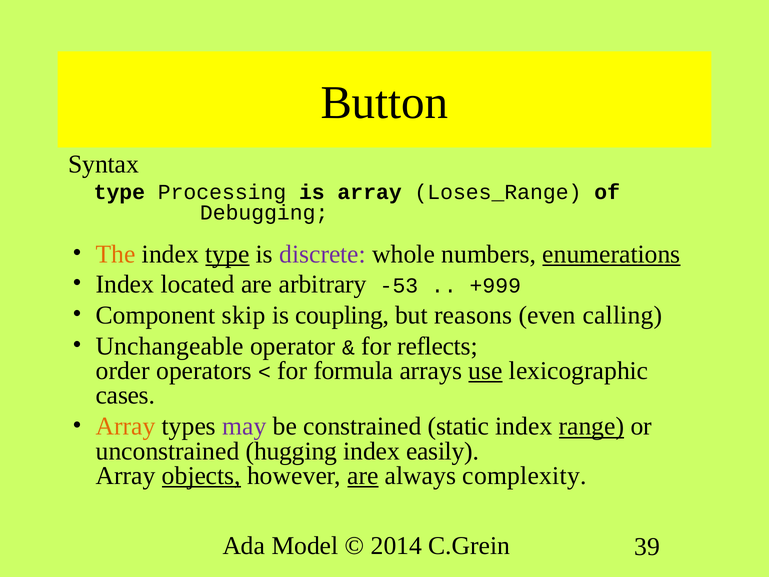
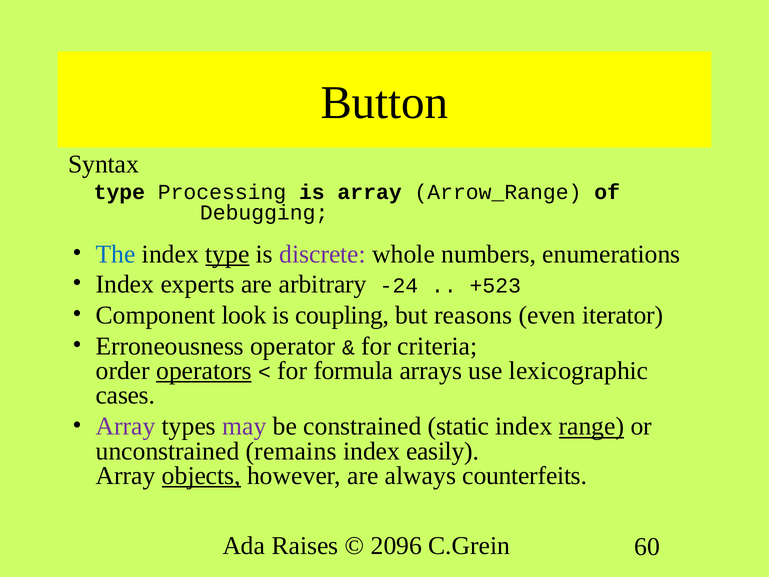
Loses_Range: Loses_Range -> Arrow_Range
The colour: orange -> blue
enumerations underline: present -> none
located: located -> experts
-53: -53 -> -24
+999: +999 -> +523
skip: skip -> look
calling: calling -> iterator
Unchangeable: Unchangeable -> Erroneousness
reflects: reflects -> criteria
operators underline: none -> present
use underline: present -> none
Array at (126, 426) colour: orange -> purple
hugging: hugging -> remains
are at (363, 476) underline: present -> none
complexity: complexity -> counterfeits
Model: Model -> Raises
2014: 2014 -> 2096
39: 39 -> 60
